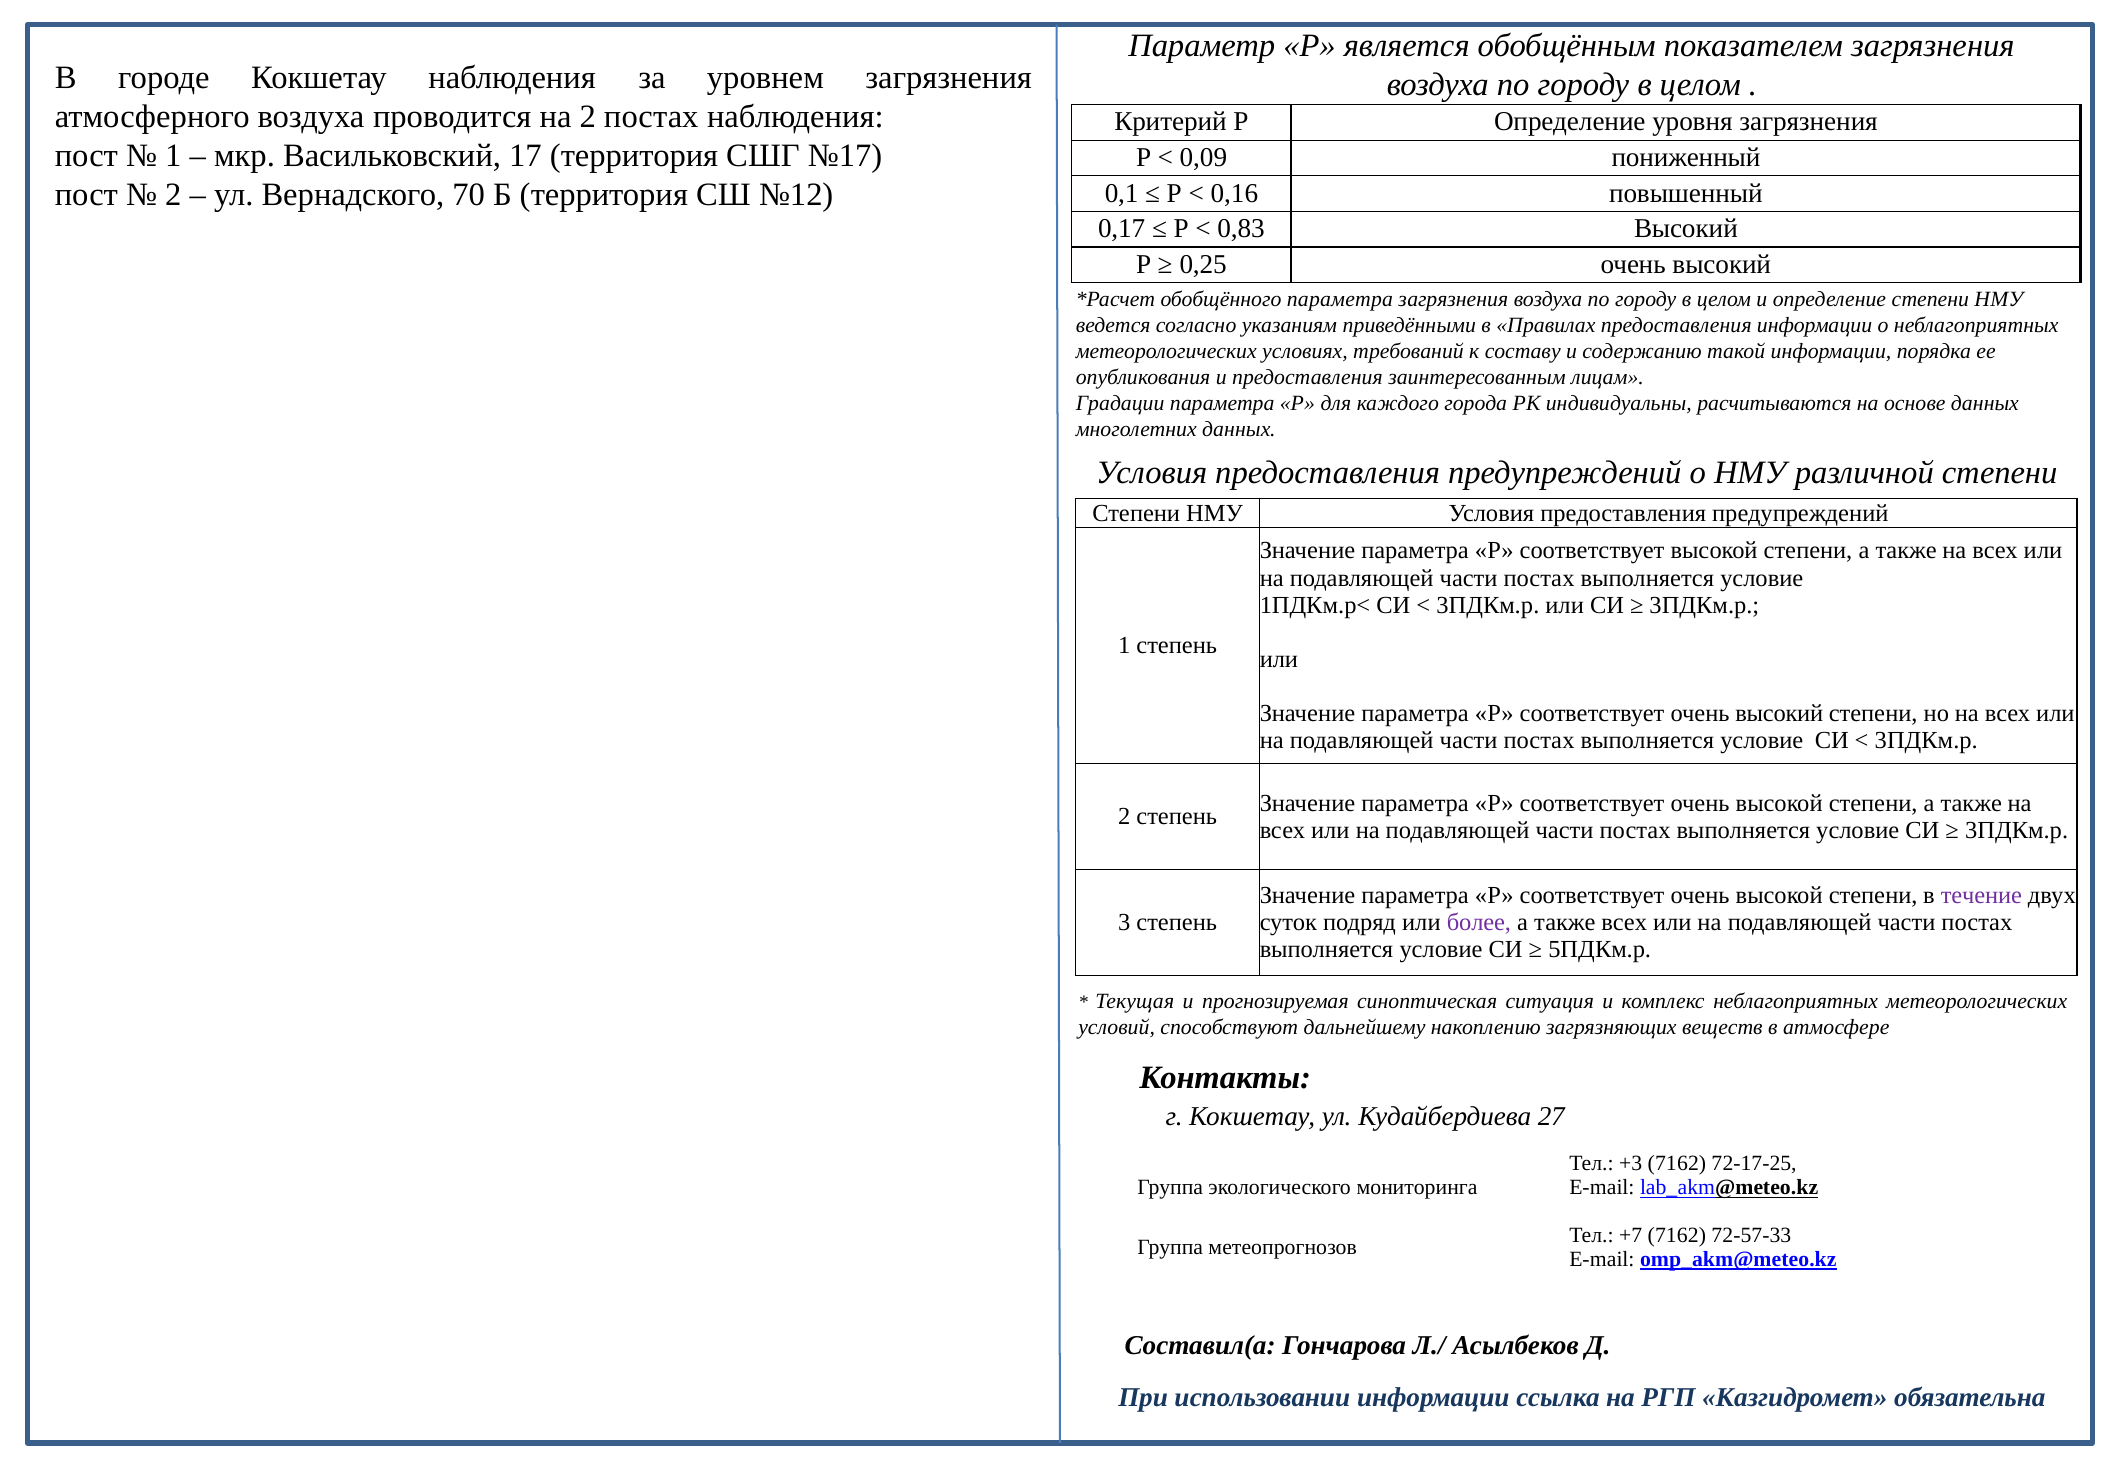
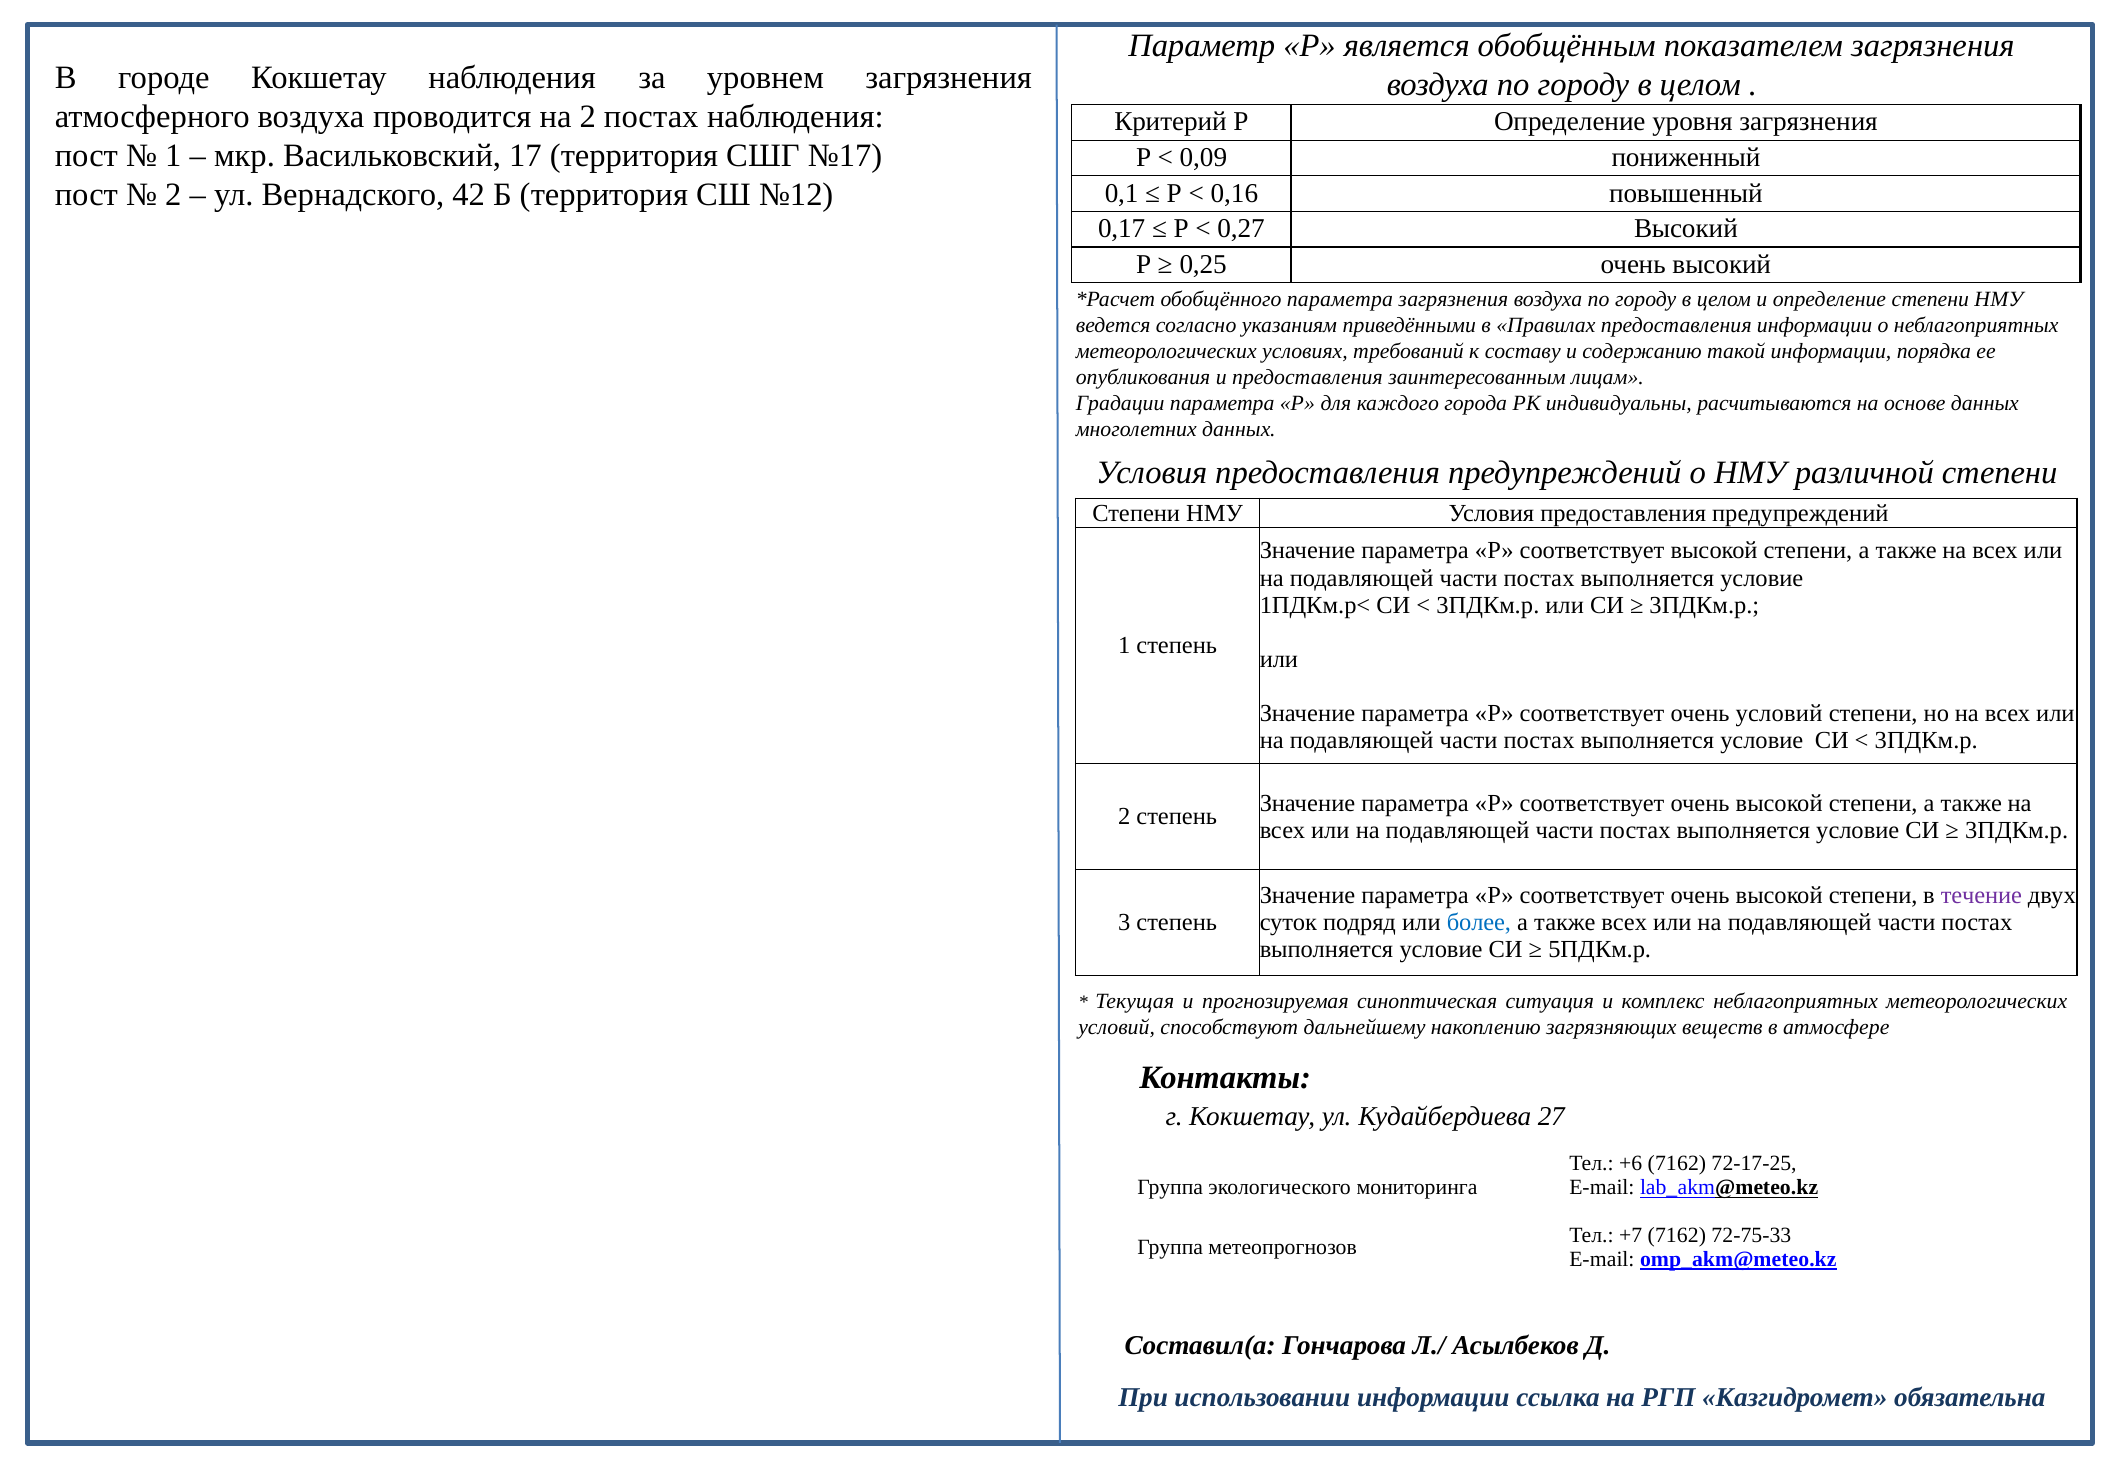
70: 70 -> 42
0,83: 0,83 -> 0,27
соответствует очень высокий: высокий -> условий
более colour: purple -> blue
+3: +3 -> +6
72-57-33: 72-57-33 -> 72-75-33
